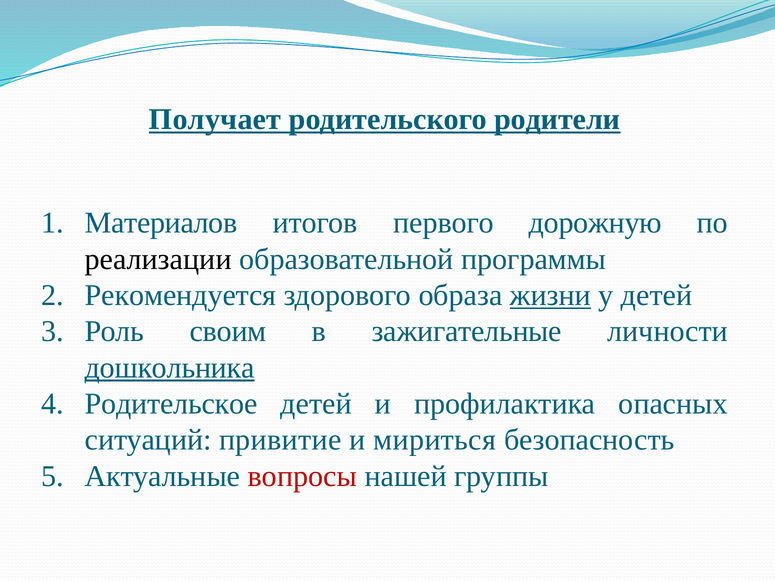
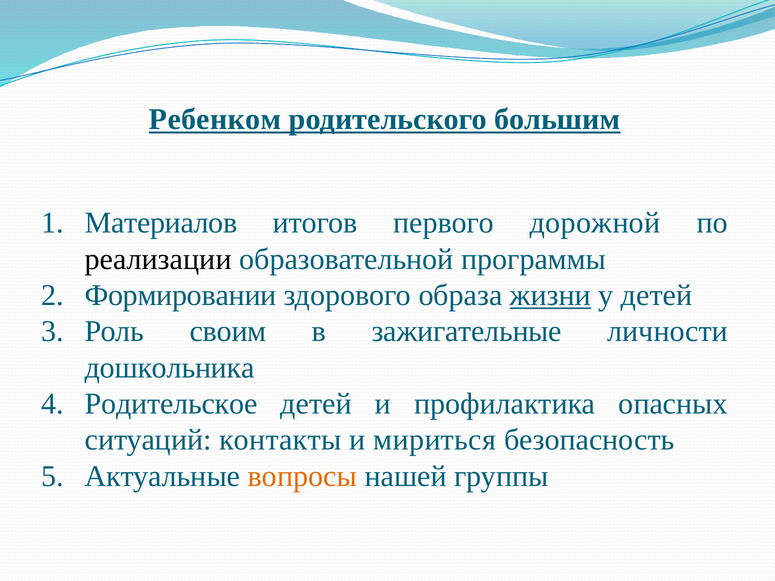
Получает: Получает -> Ребенком
родители: родители -> большим
дорожную: дорожную -> дорожной
Рекомендуется: Рекомендуется -> Формировании
дошкольника underline: present -> none
привитие: привитие -> контакты
вопросы colour: red -> orange
